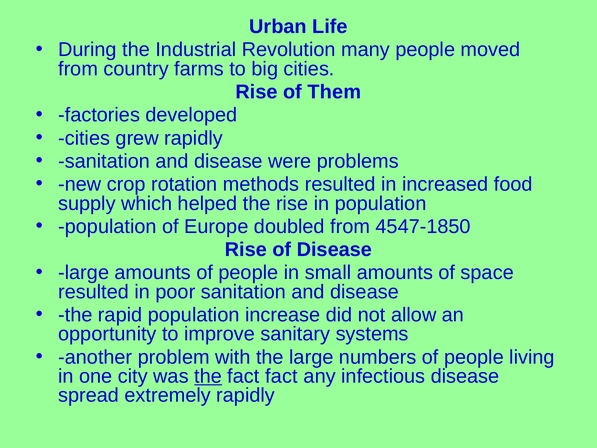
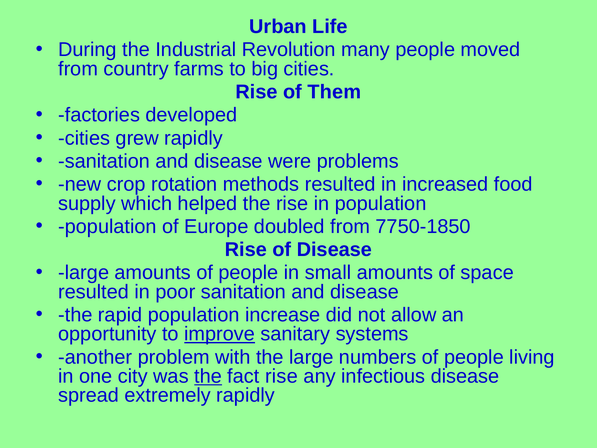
4547-1850: 4547-1850 -> 7750-1850
improve underline: none -> present
fact fact: fact -> rise
